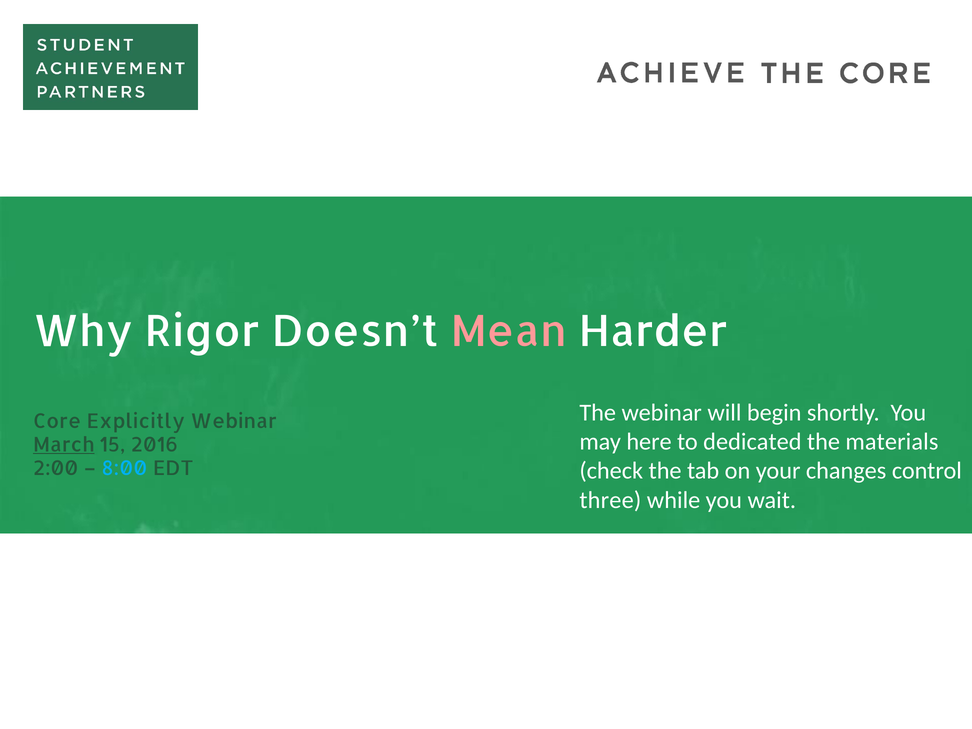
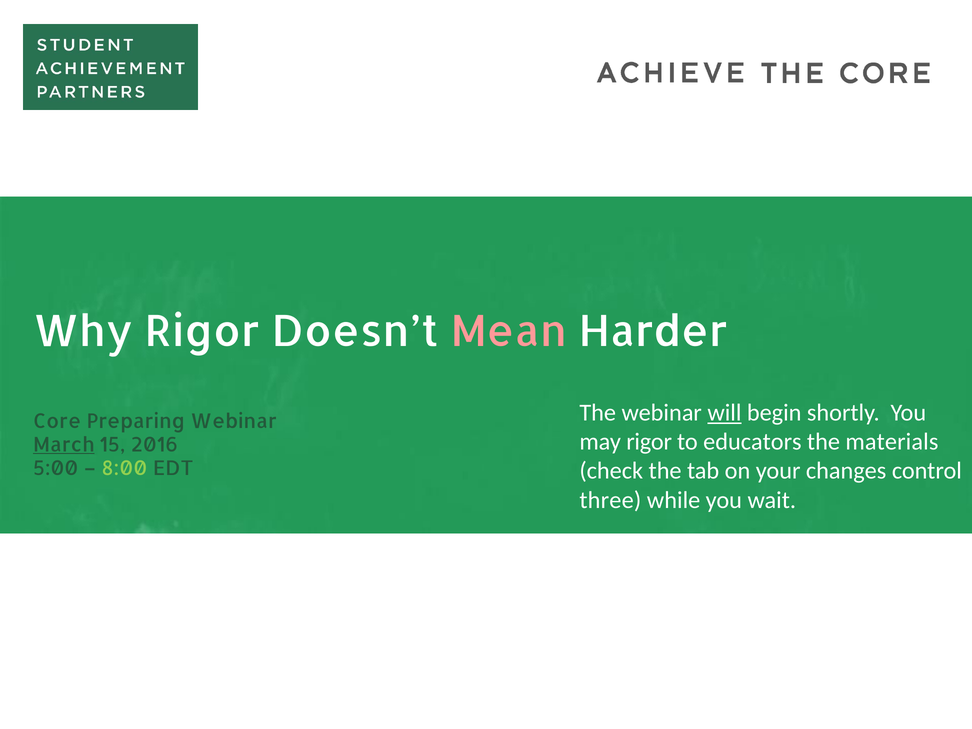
will underline: none -> present
Explicitly: Explicitly -> Preparing
may here: here -> rigor
dedicated: dedicated -> educators
2:00: 2:00 -> 5:00
8:00 colour: light blue -> light green
